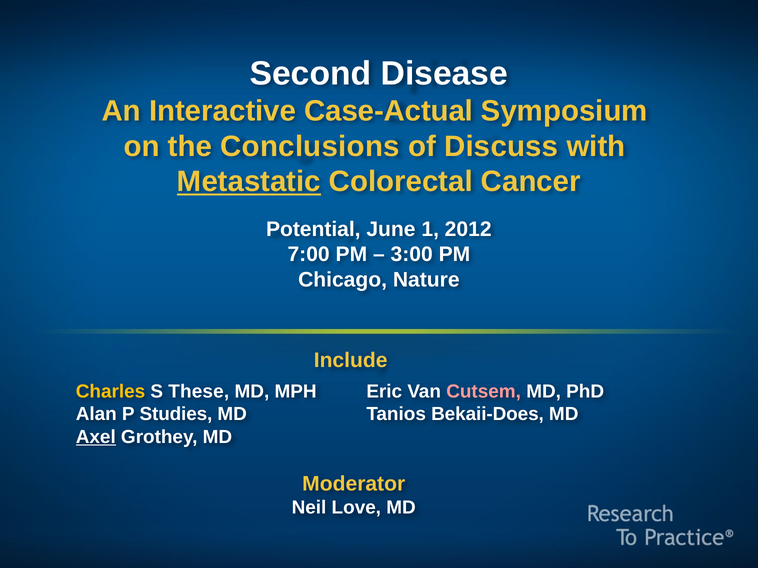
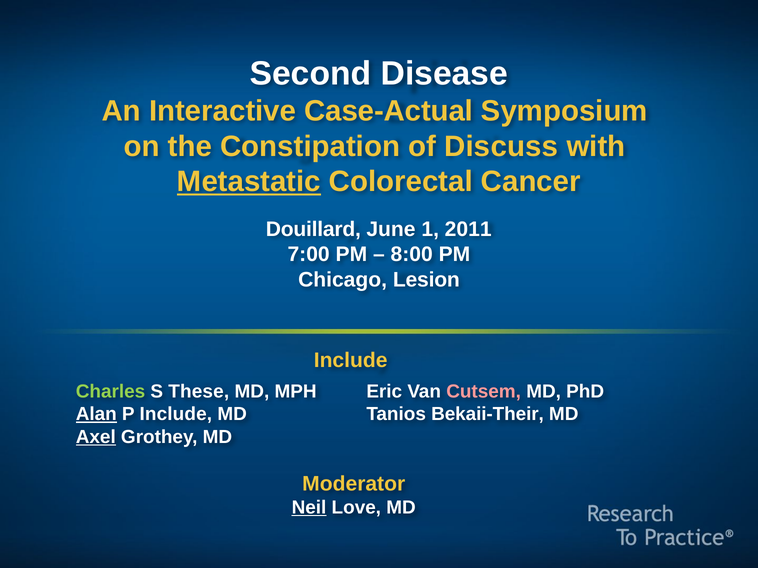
Conclusions: Conclusions -> Constipation
Potential: Potential -> Douillard
2012: 2012 -> 2011
3:00: 3:00 -> 8:00
Nature: Nature -> Lesion
Charles colour: yellow -> light green
Alan underline: none -> present
P Studies: Studies -> Include
Bekaii-Does: Bekaii-Does -> Bekaii-Their
Neil underline: none -> present
